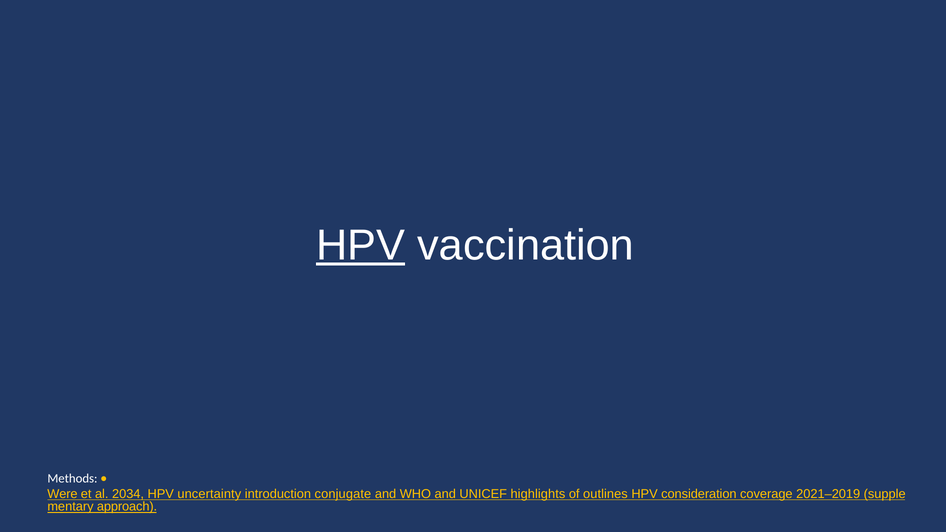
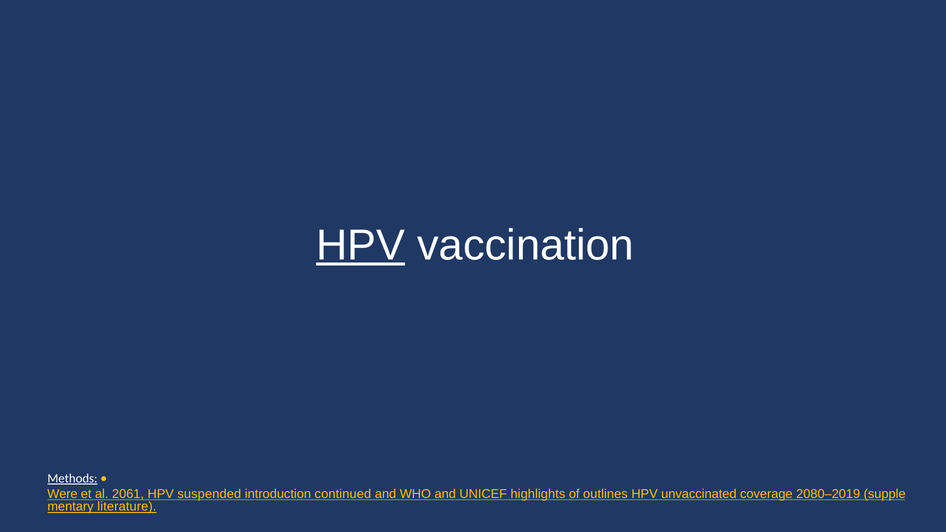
Methods underline: none -> present
2034: 2034 -> 2061
uncertainty: uncertainty -> suspended
conjugate: conjugate -> continued
consideration: consideration -> unvaccinated
2021–2019: 2021–2019 -> 2080–2019
approach: approach -> literature
